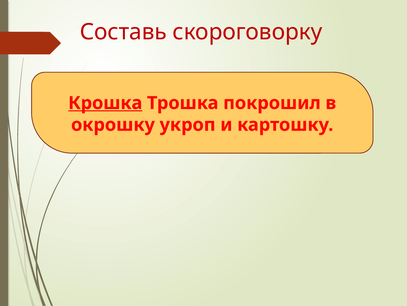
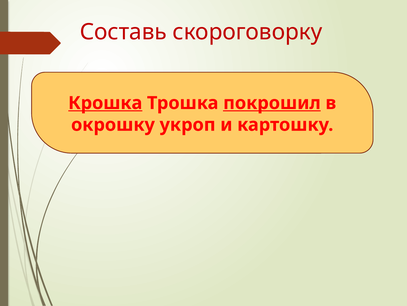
покрошил underline: none -> present
